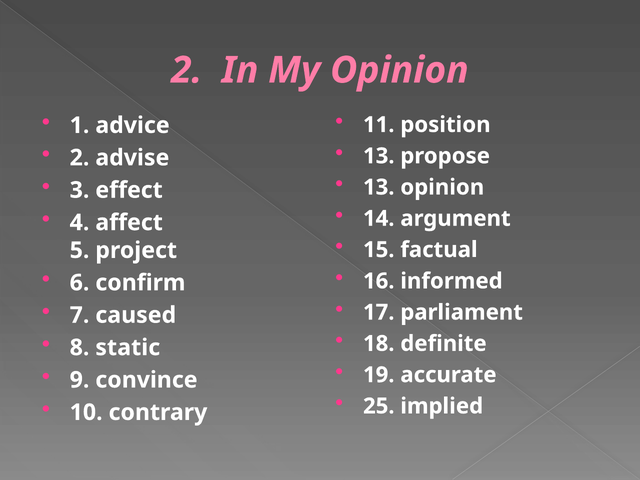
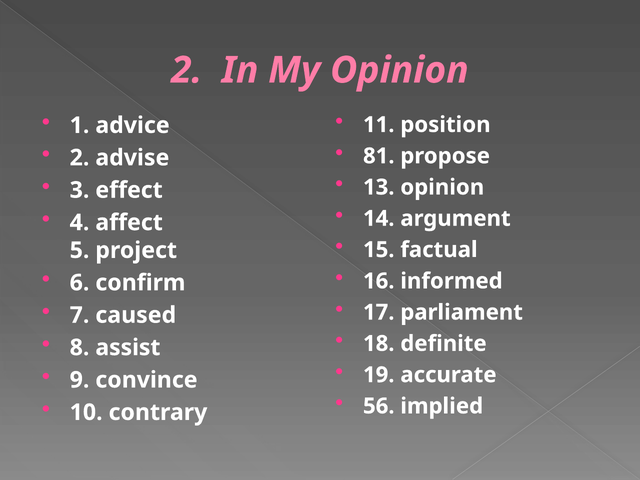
13 at (379, 156): 13 -> 81
static: static -> assist
25: 25 -> 56
